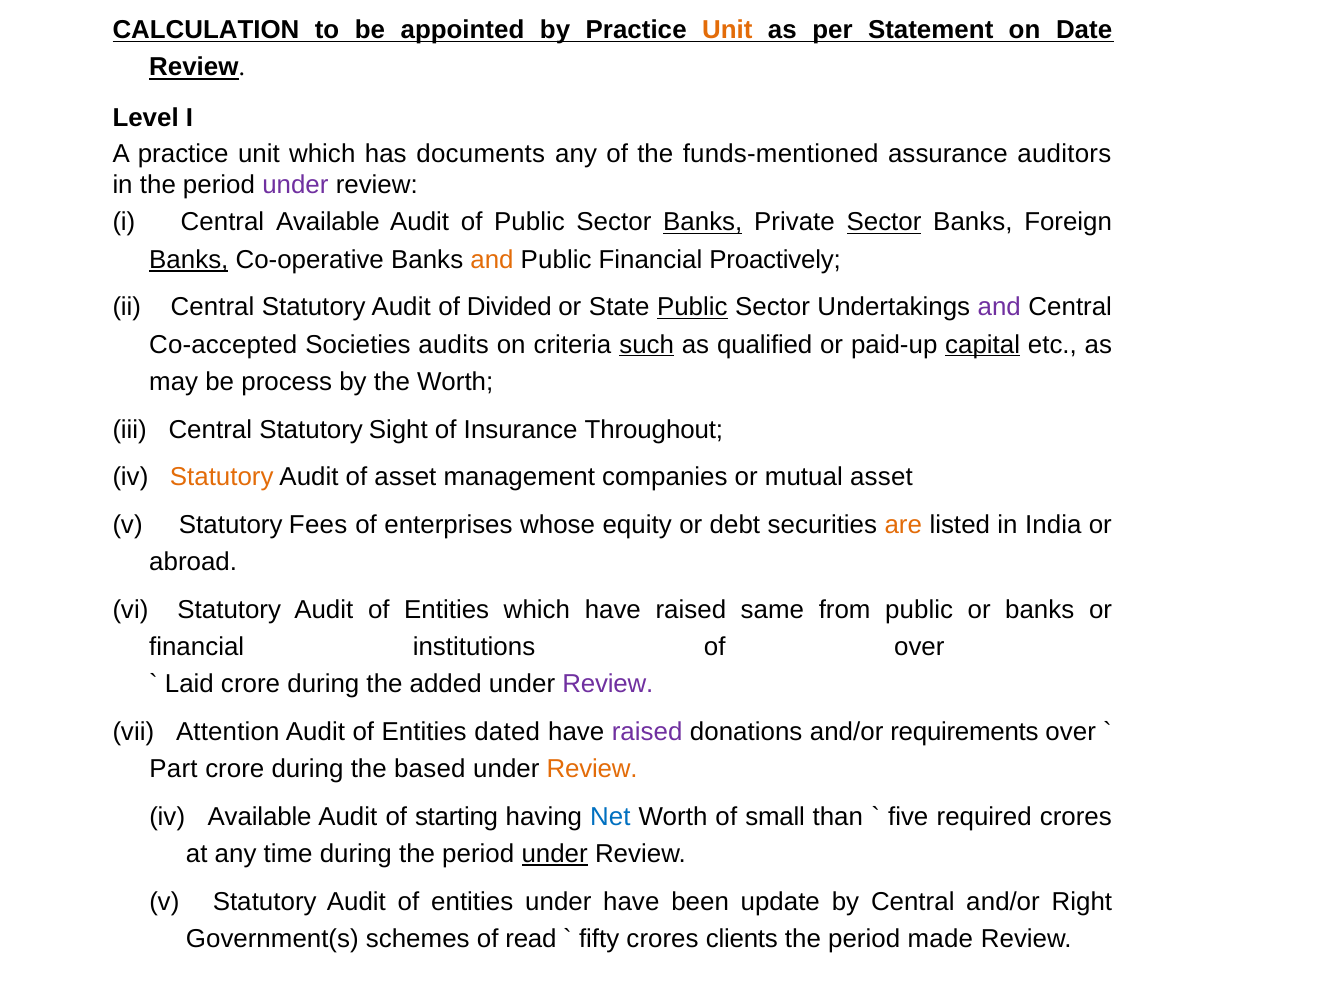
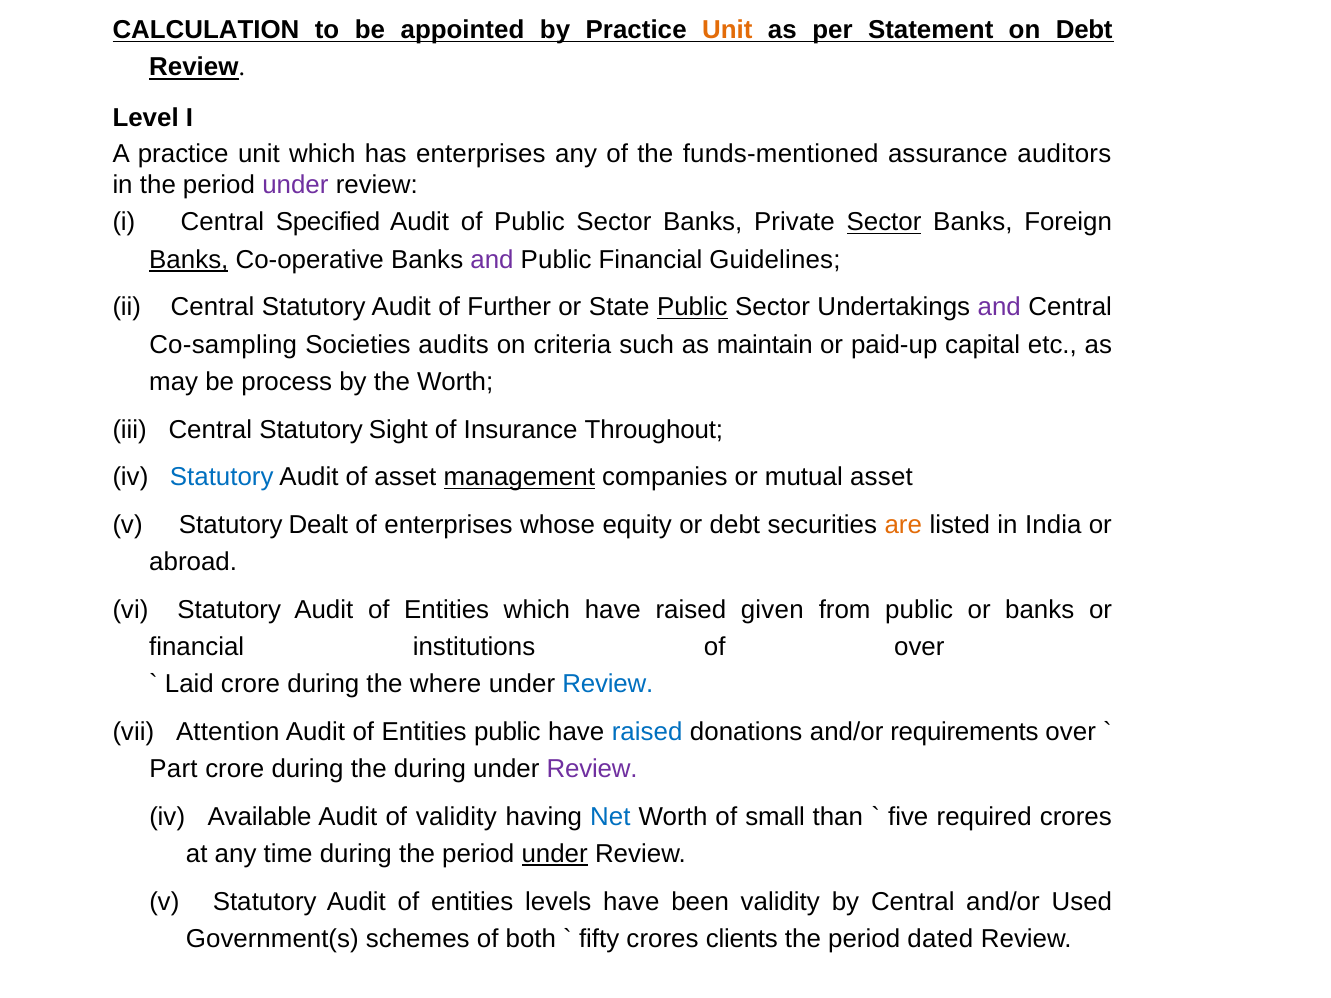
on Date: Date -> Debt
has documents: documents -> enterprises
Central Available: Available -> Specified
Banks at (703, 222) underline: present -> none
and at (492, 260) colour: orange -> purple
Proactively: Proactively -> Guidelines
Divided: Divided -> Further
Co-accepted: Co-accepted -> Co-sampling
such underline: present -> none
qualified: qualified -> maintain
capital underline: present -> none
Statutory at (222, 477) colour: orange -> blue
management underline: none -> present
Fees: Fees -> Dealt
same: same -> given
added: added -> where
Review at (608, 684) colour: purple -> blue
Entities dated: dated -> public
raised at (647, 732) colour: purple -> blue
the based: based -> during
Review at (592, 769) colour: orange -> purple
of starting: starting -> validity
entities under: under -> levels
been update: update -> validity
Right: Right -> Used
read: read -> both
made: made -> dated
